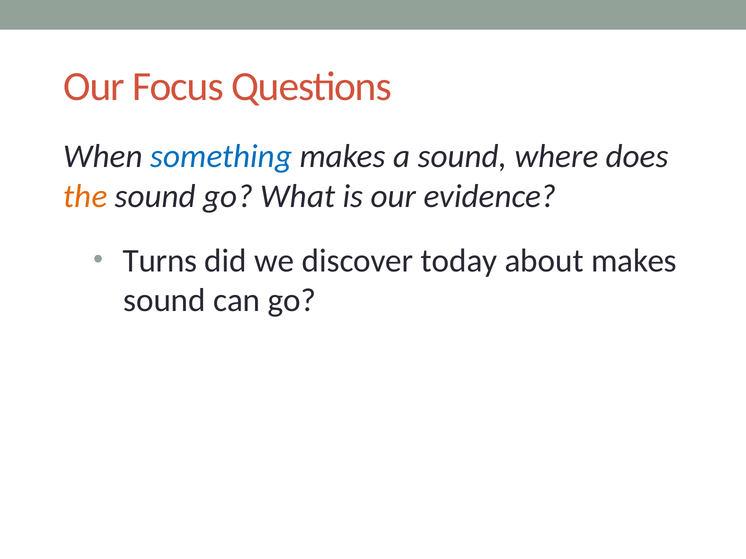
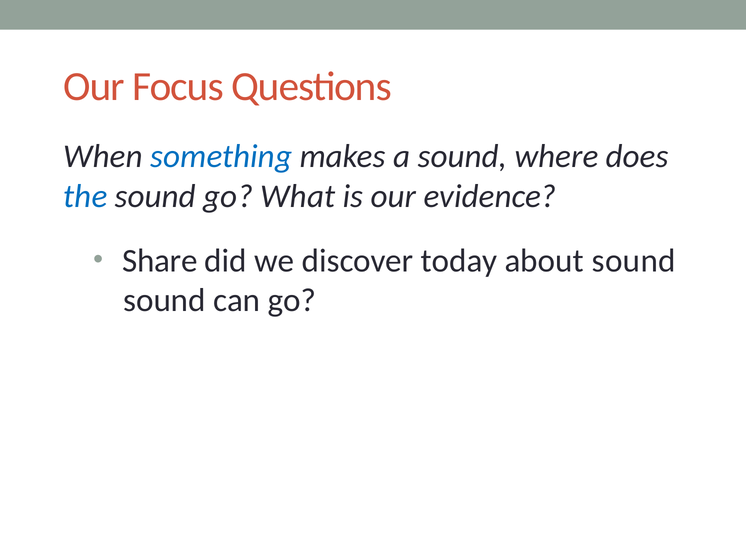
the colour: orange -> blue
Turns: Turns -> Share
about makes: makes -> sound
